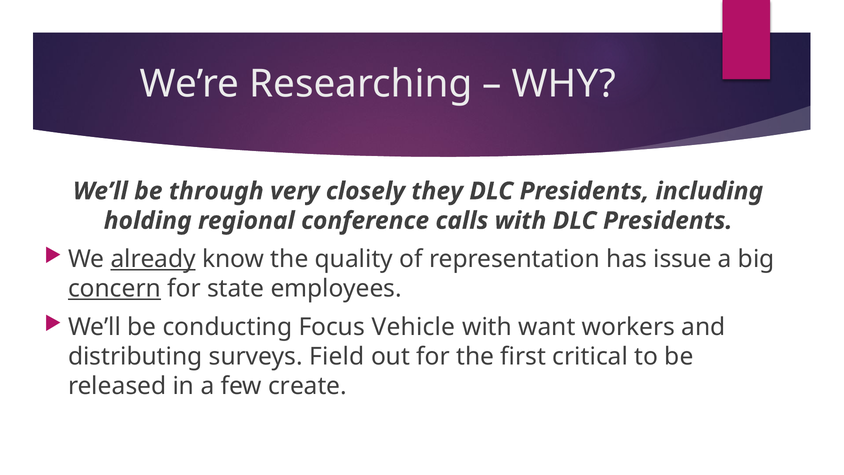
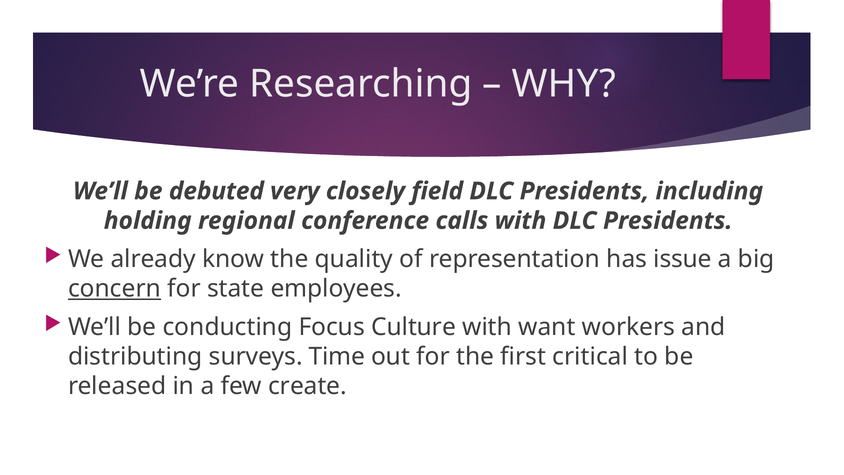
through: through -> debuted
they: they -> field
already underline: present -> none
Vehicle: Vehicle -> Culture
Field: Field -> Time
